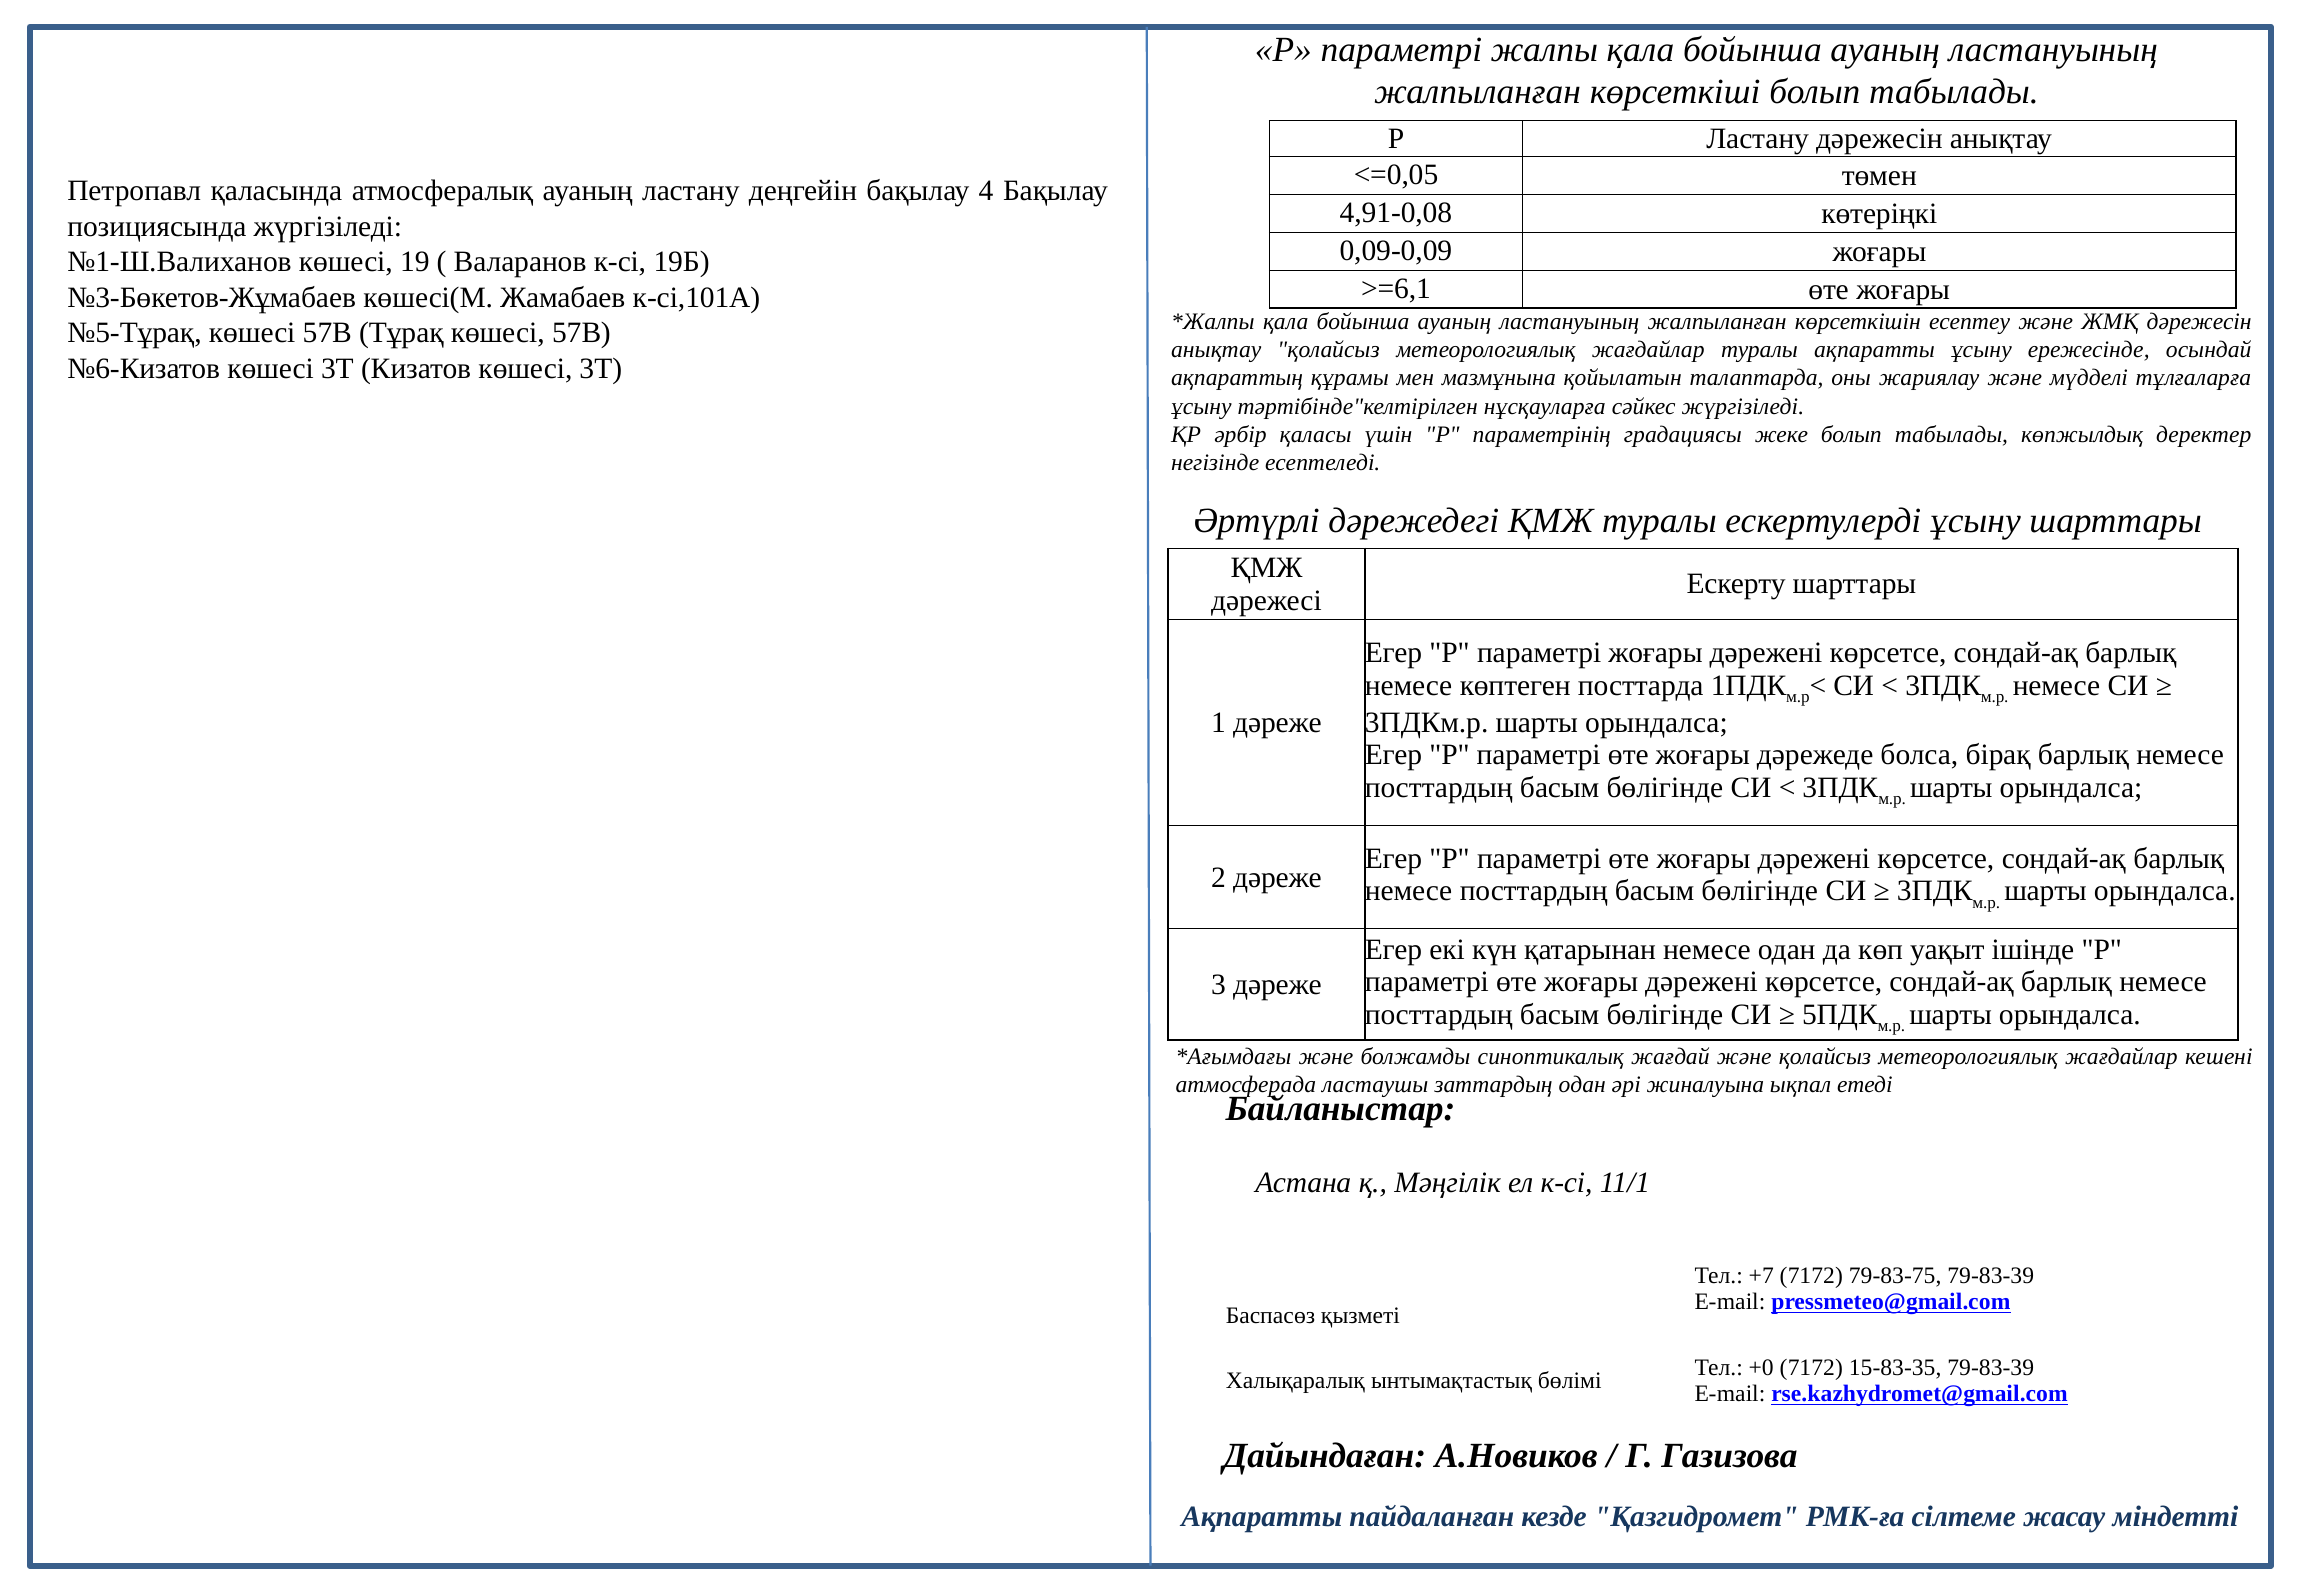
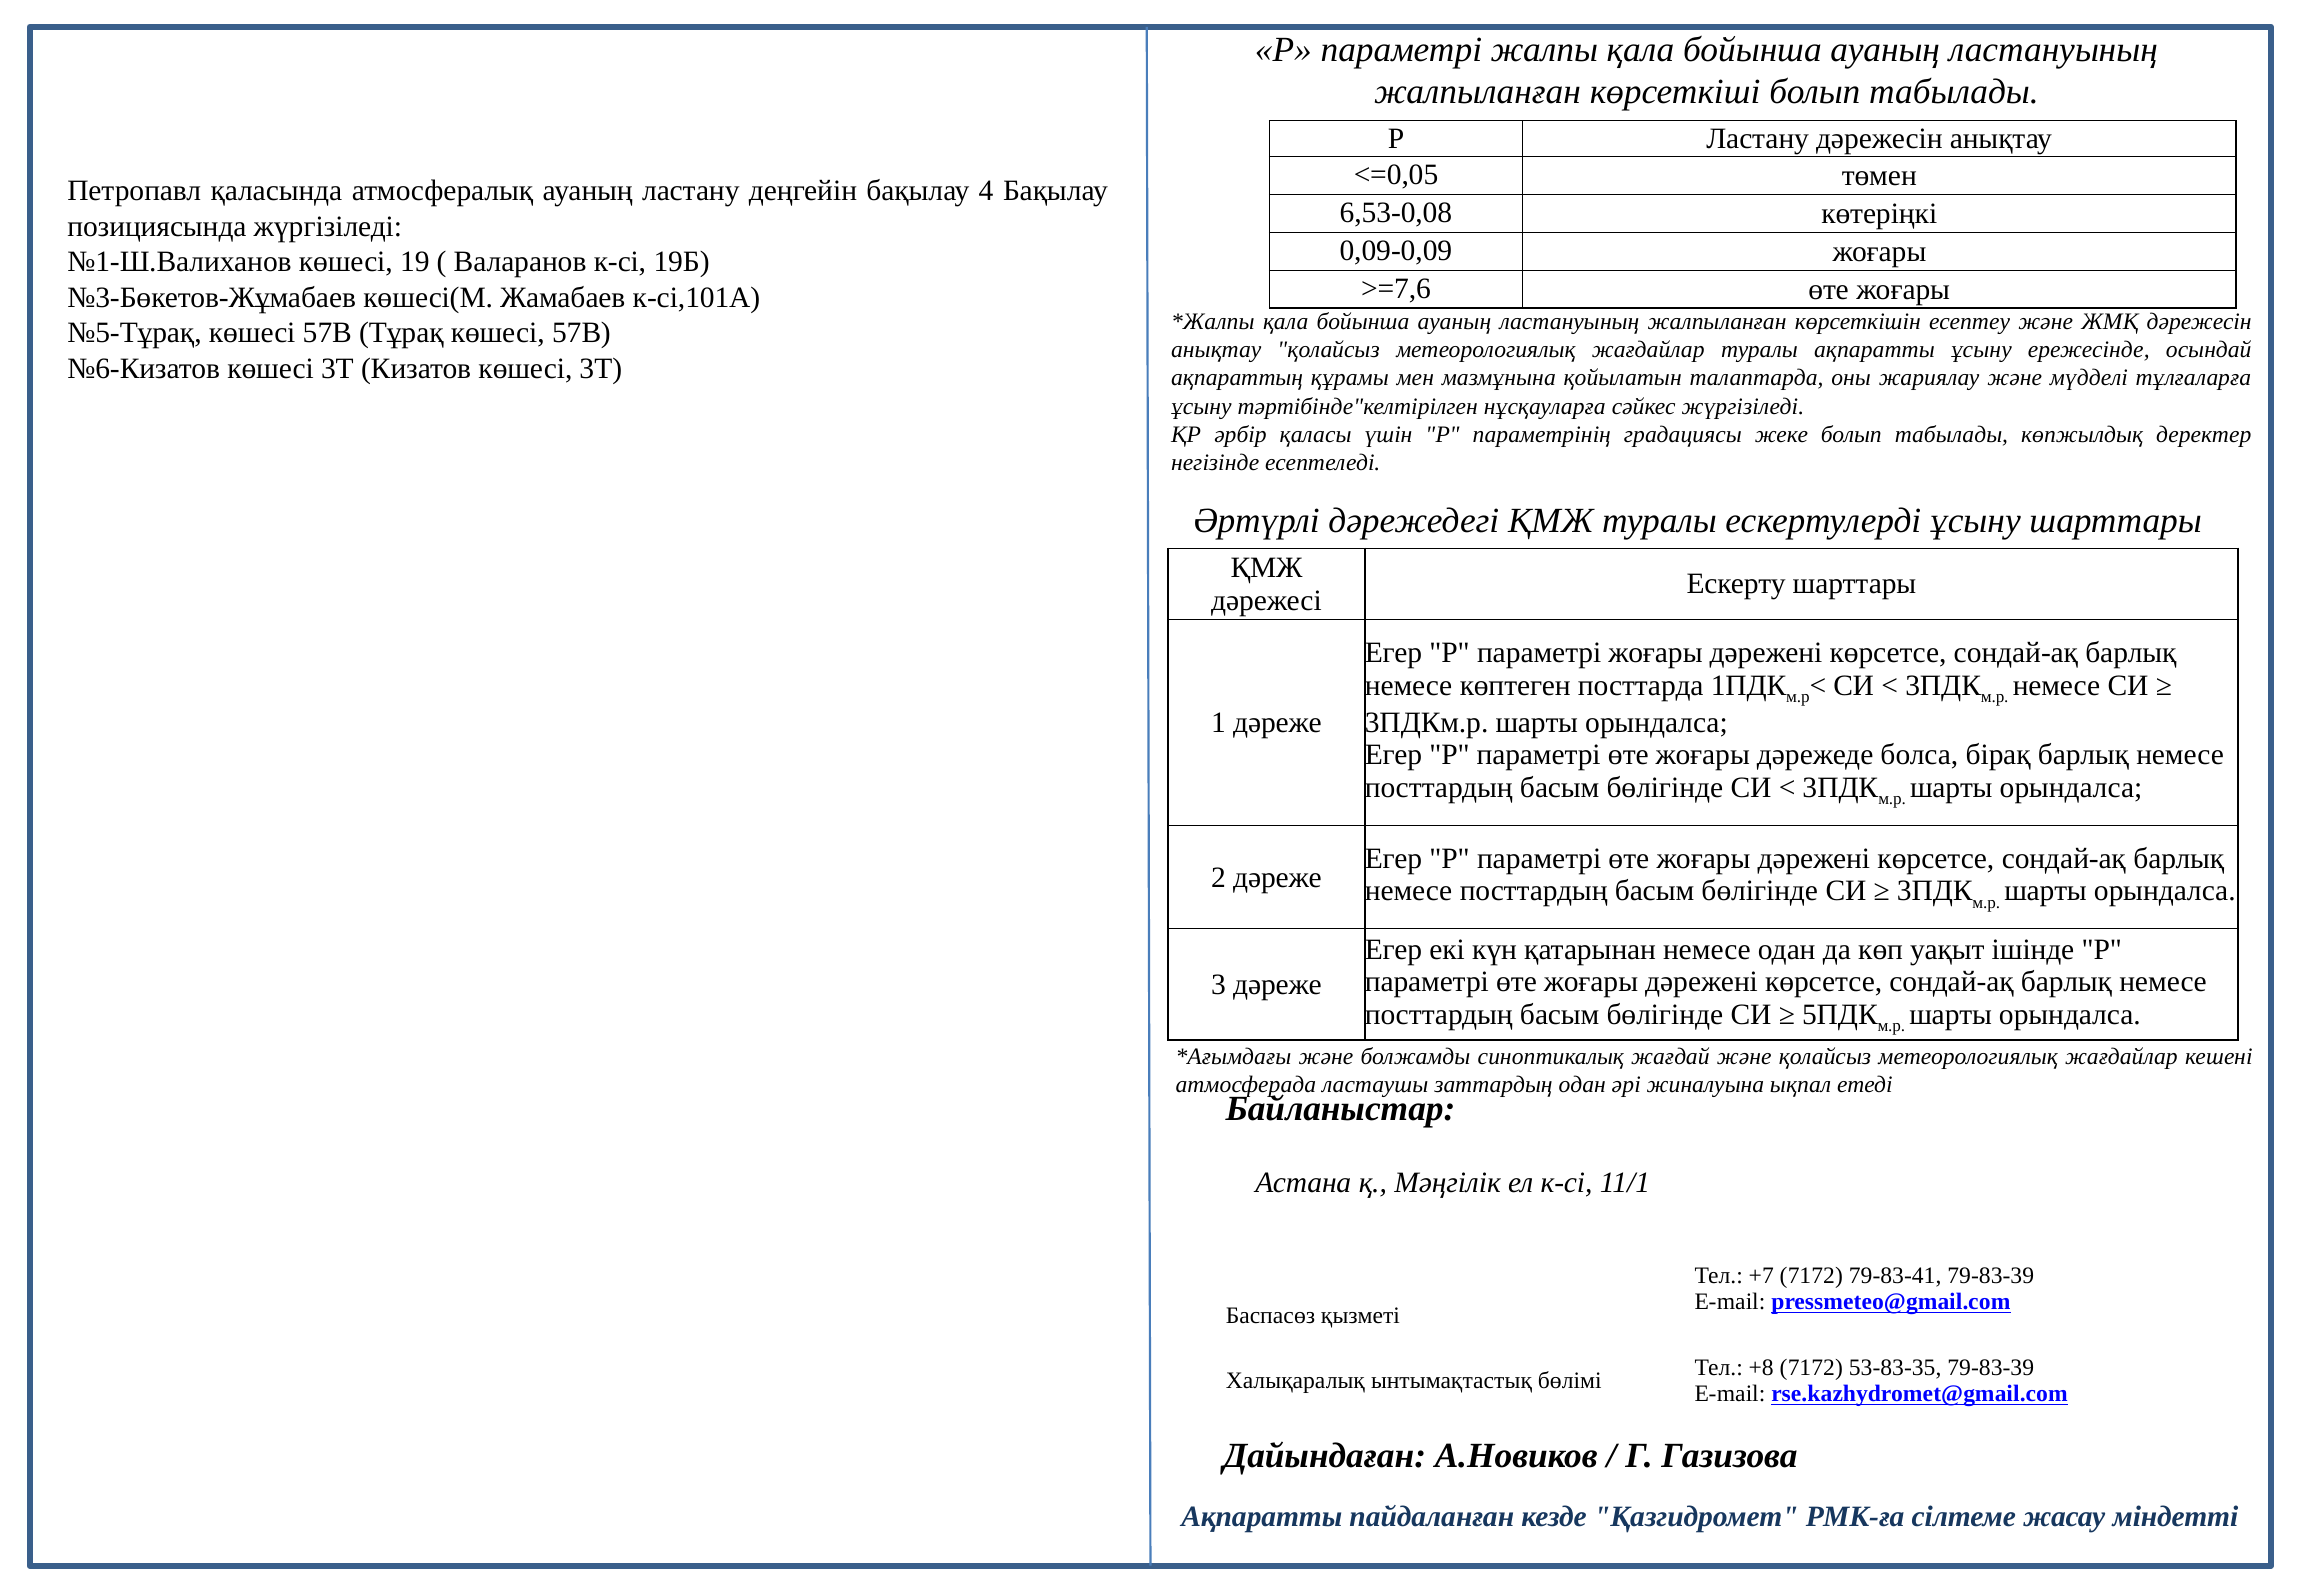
4,91-0,08: 4,91-0,08 -> 6,53-0,08
>=6,1: >=6,1 -> >=7,6
79-83-75: 79-83-75 -> 79-83-41
+0: +0 -> +8
15-83-35: 15-83-35 -> 53-83-35
